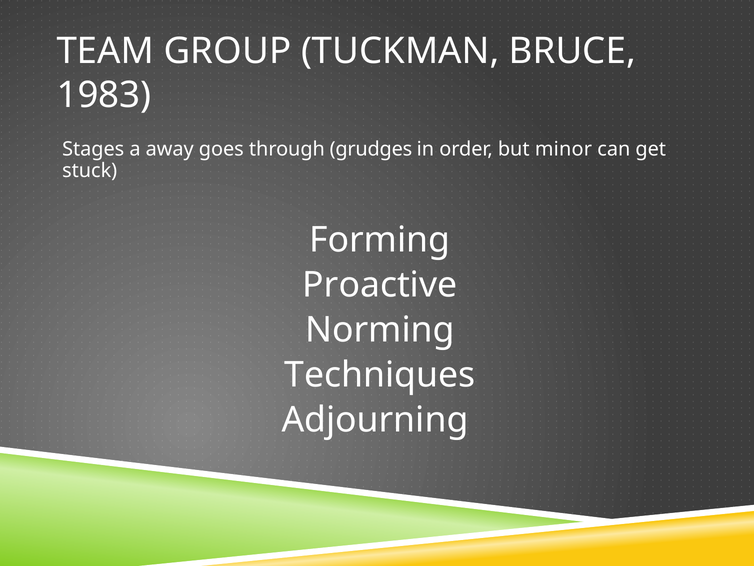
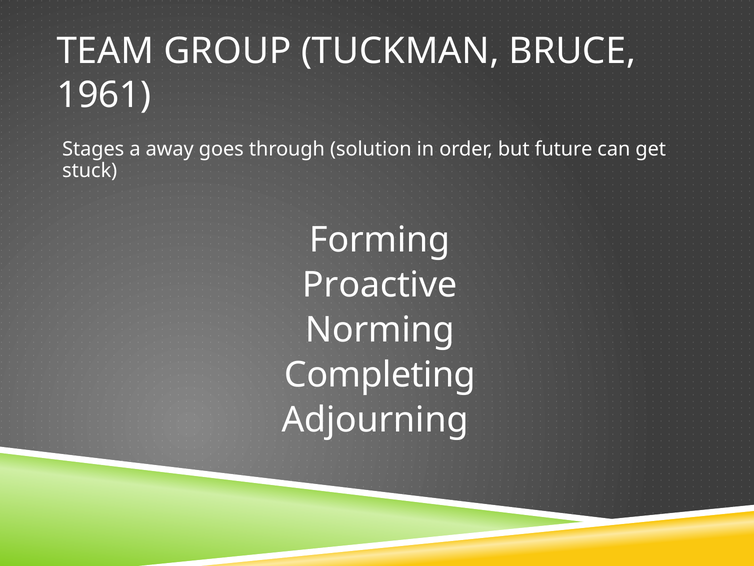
1983: 1983 -> 1961
grudges: grudges -> solution
minor: minor -> future
Techniques: Techniques -> Completing
